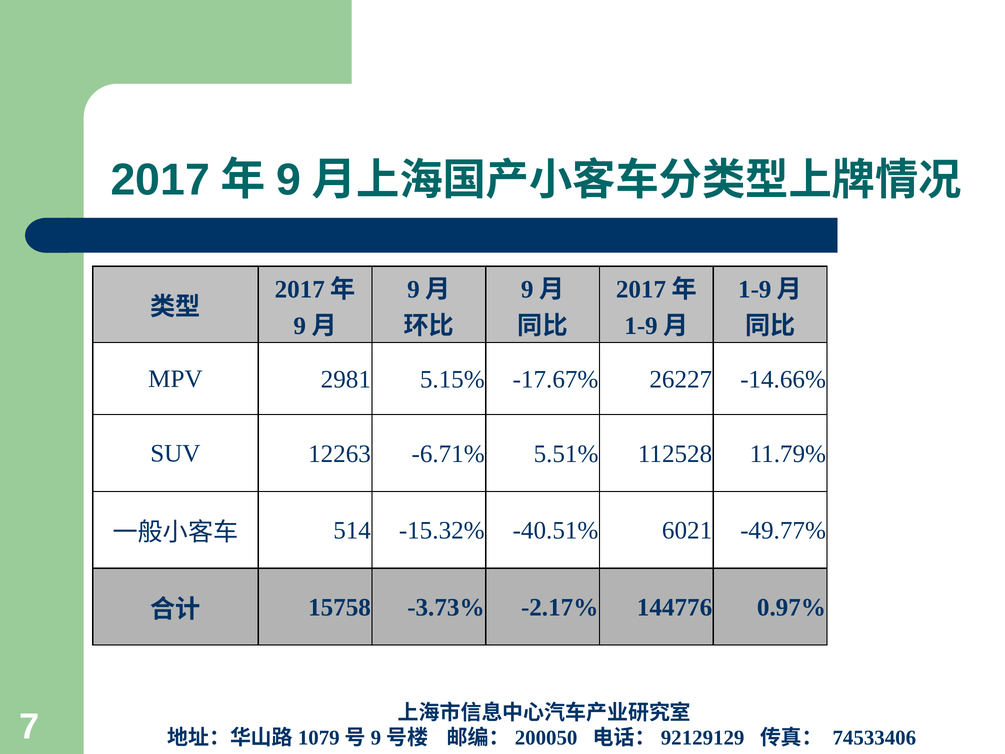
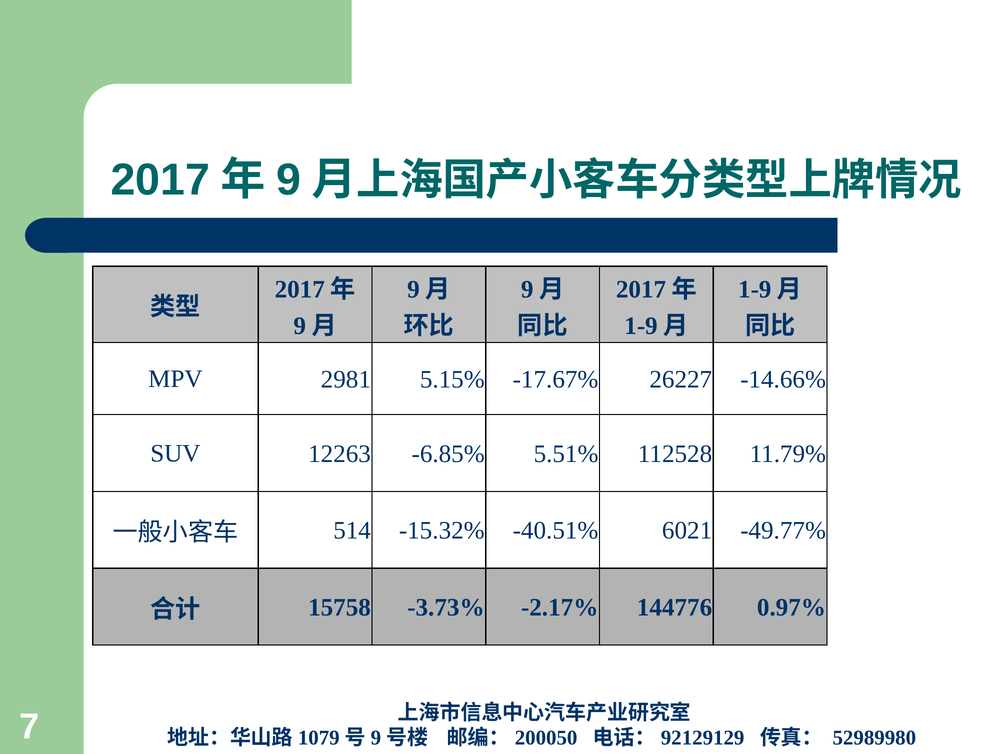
-6.71%: -6.71% -> -6.85%
74533406: 74533406 -> 52989980
